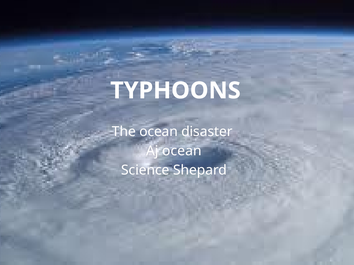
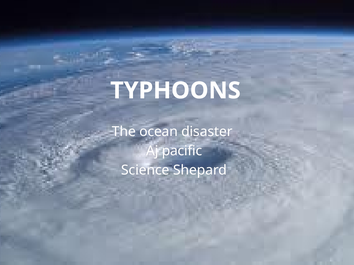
Aj ocean: ocean -> pacific
